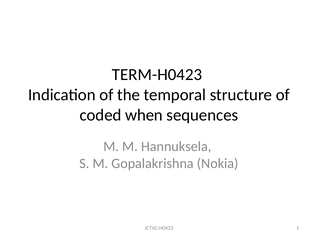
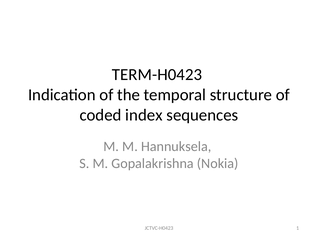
when: when -> index
